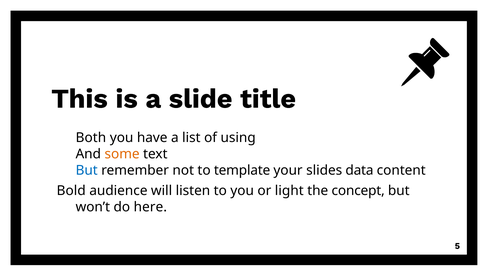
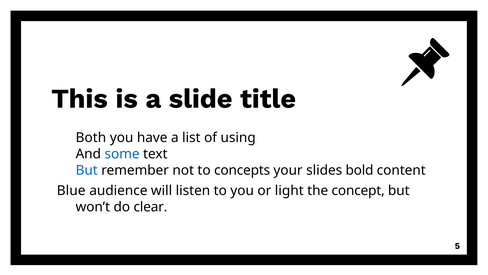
some colour: orange -> blue
template: template -> concepts
data: data -> bold
Bold: Bold -> Blue
here: here -> clear
